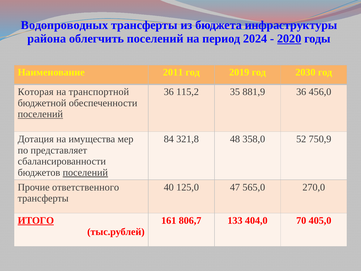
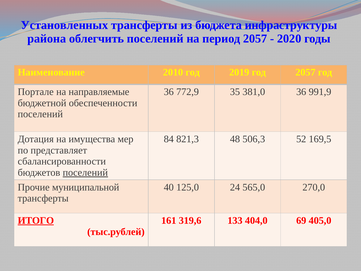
Водопроводных: Водопроводных -> Установленных
период 2024: 2024 -> 2057
2020 underline: present -> none
2011: 2011 -> 2010
год 2030: 2030 -> 2057
Которая: Которая -> Портале
транспортной: транспортной -> направляемые
115,2: 115,2 -> 772,9
881,9: 881,9 -> 381,0
456,0: 456,0 -> 991,9
поселений at (40, 114) underline: present -> none
321,8: 321,8 -> 821,3
358,0: 358,0 -> 506,3
750,9: 750,9 -> 169,5
ответственного: ответственного -> муниципальной
47: 47 -> 24
806,7: 806,7 -> 319,6
70: 70 -> 69
